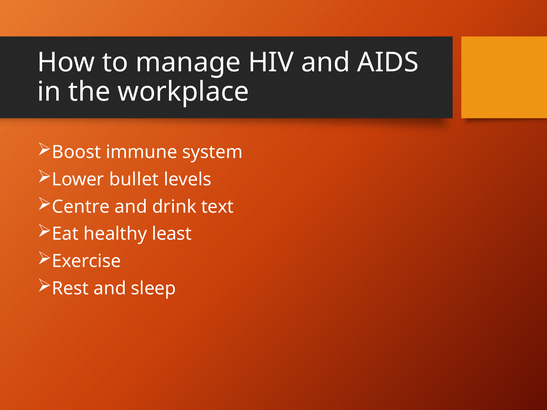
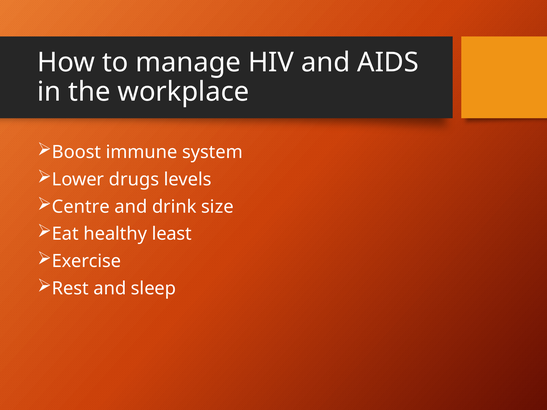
bullet: bullet -> drugs
text: text -> size
